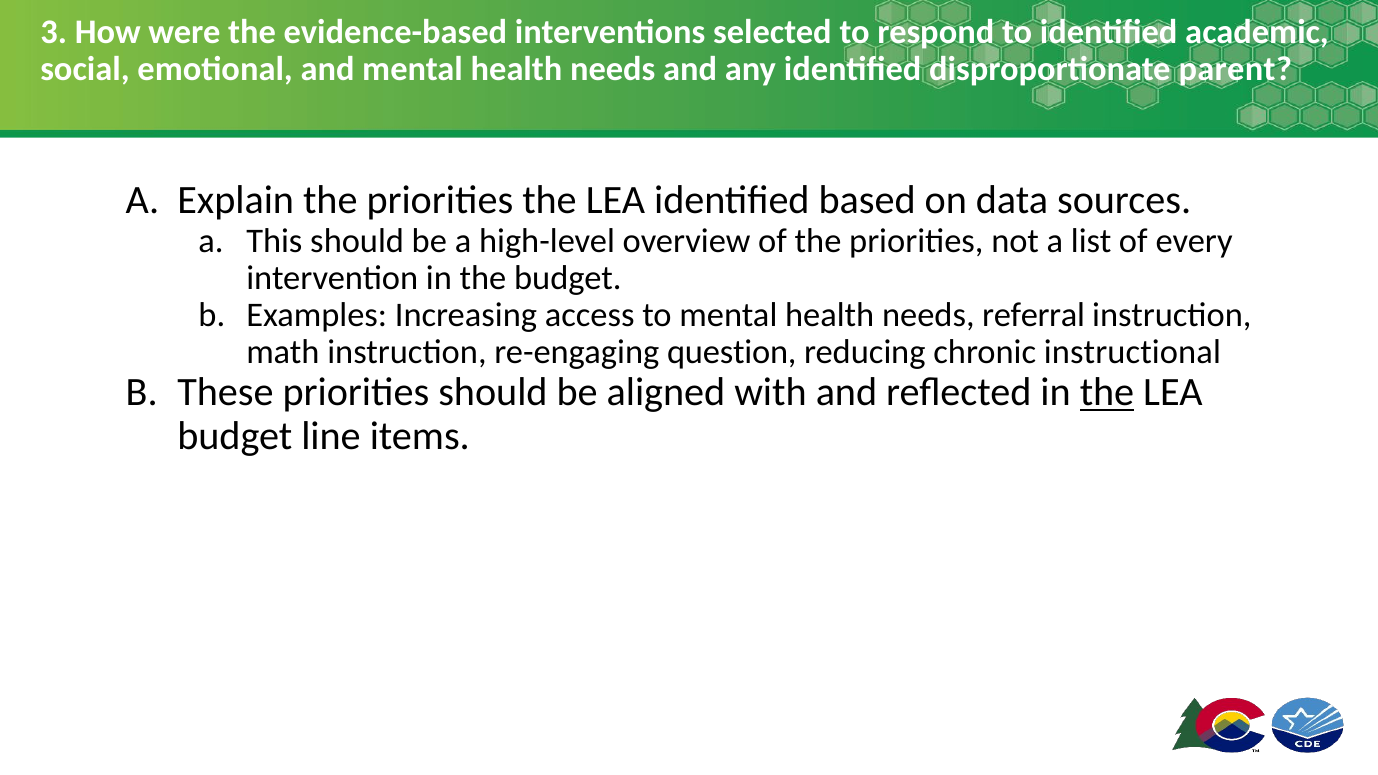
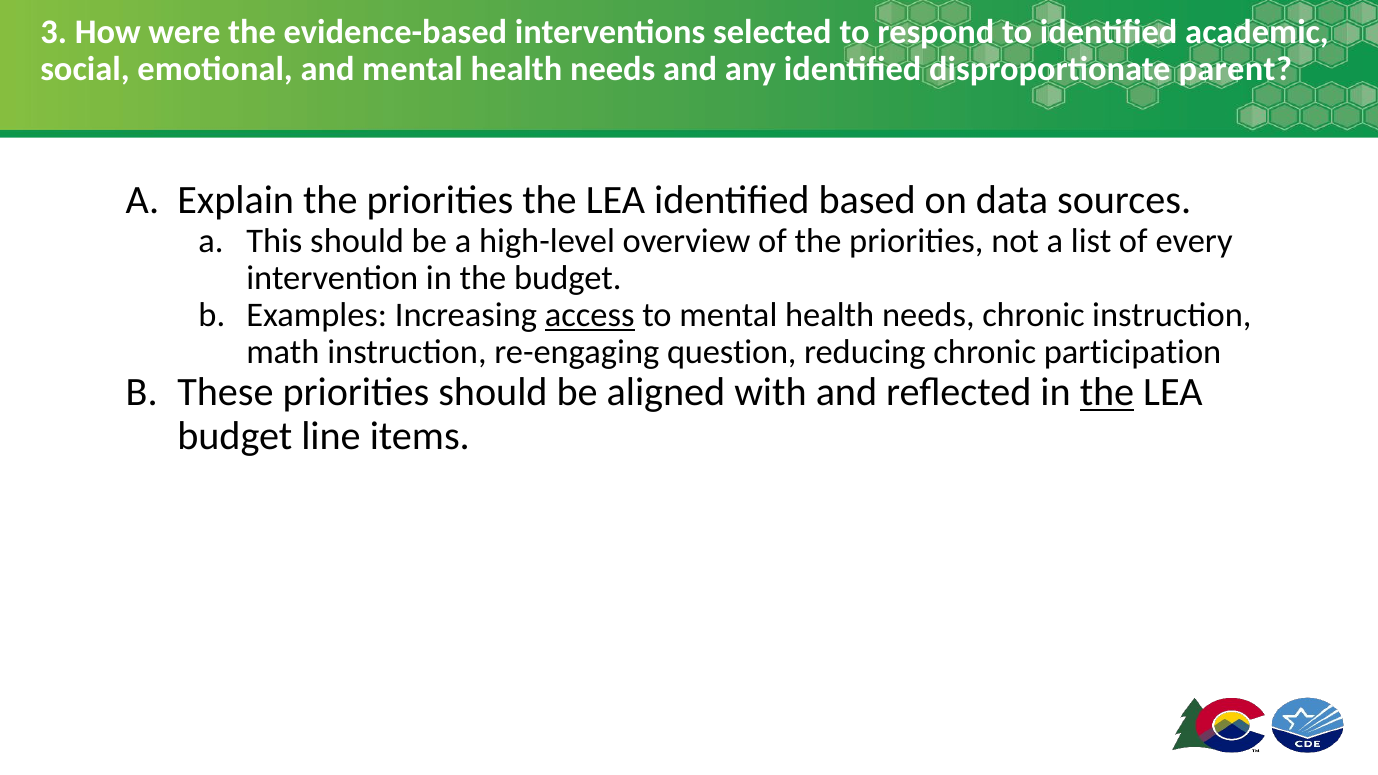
access underline: none -> present
needs referral: referral -> chronic
instructional: instructional -> participation
